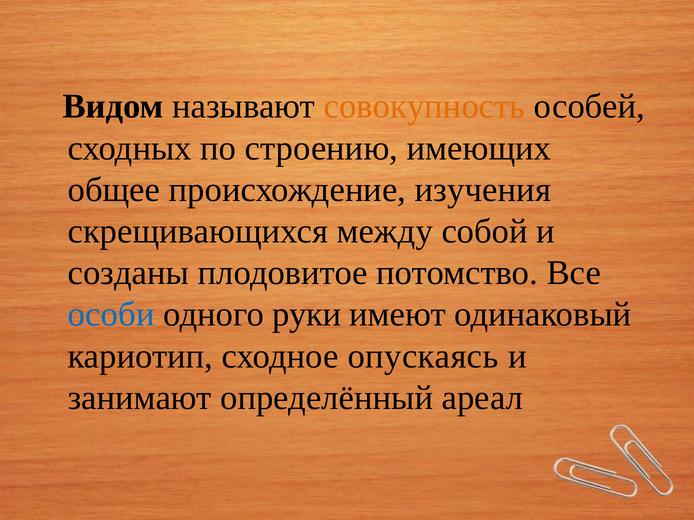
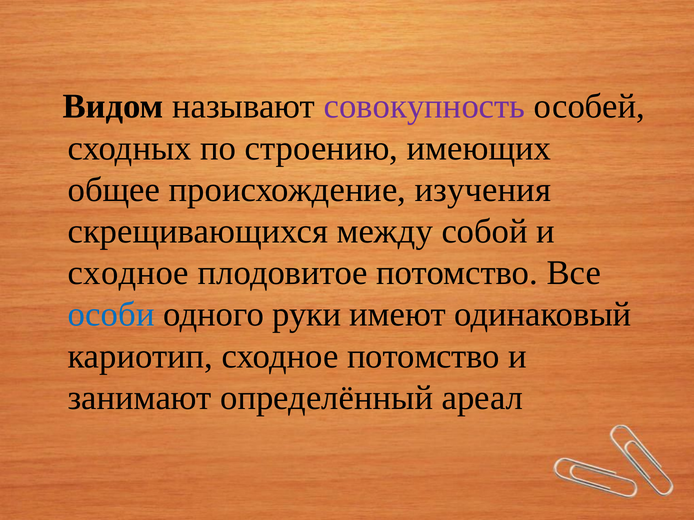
совокупность colour: orange -> purple
созданы at (128, 273): созданы -> сходное
сходное опускаясь: опускаясь -> потомство
